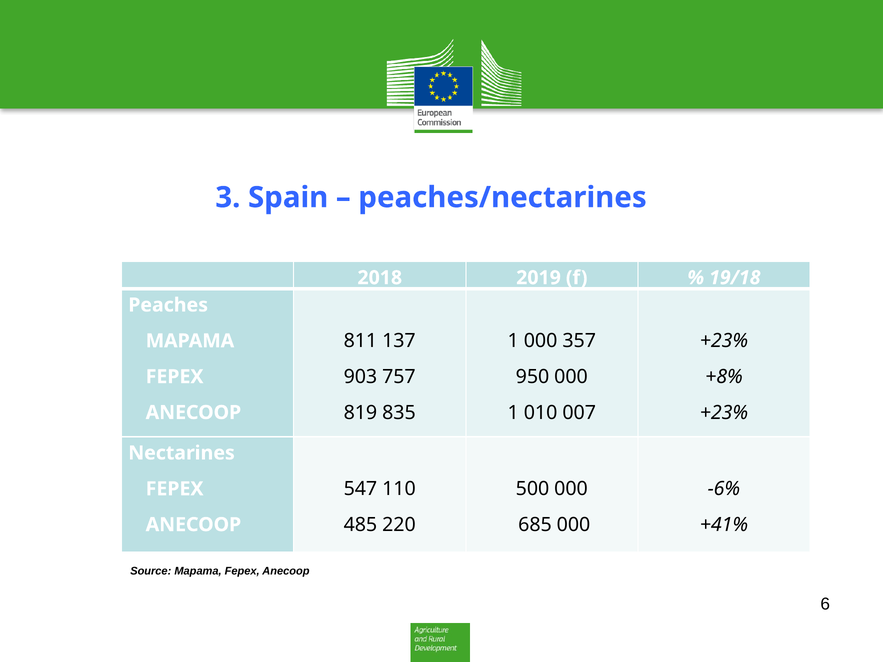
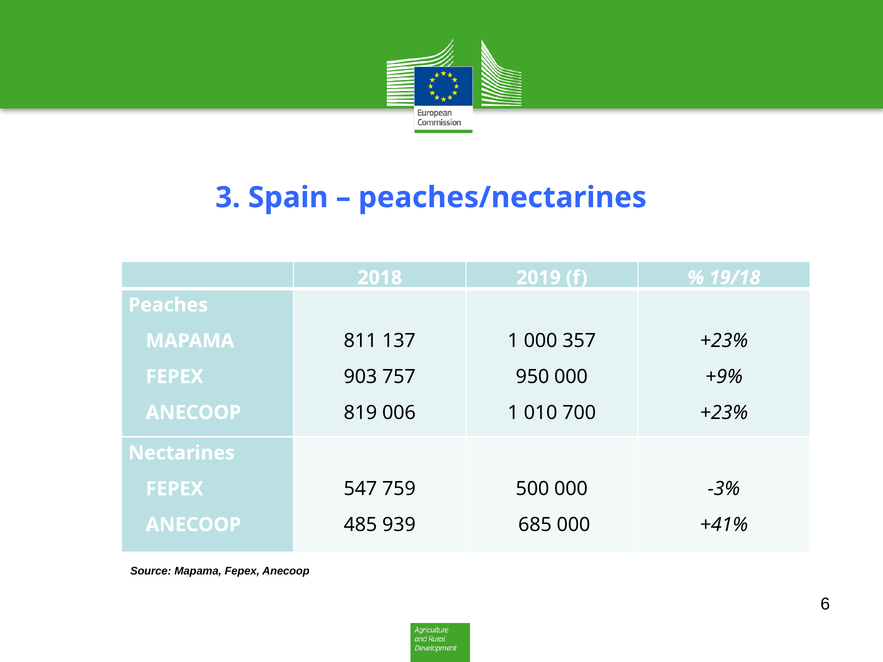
+8%: +8% -> +9%
835: 835 -> 006
007: 007 -> 700
110: 110 -> 759
-6%: -6% -> -3%
220: 220 -> 939
